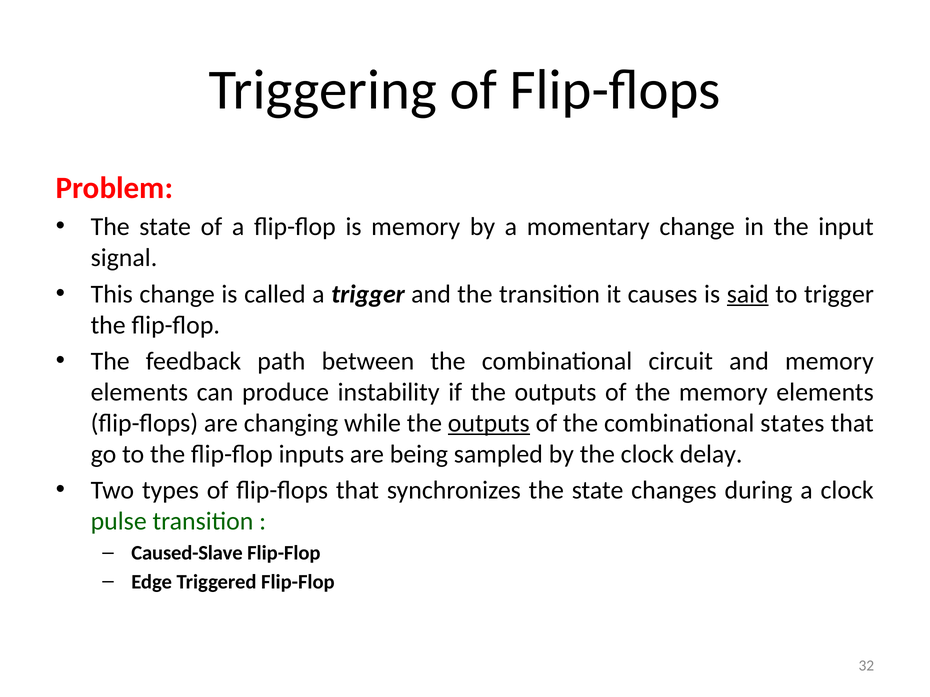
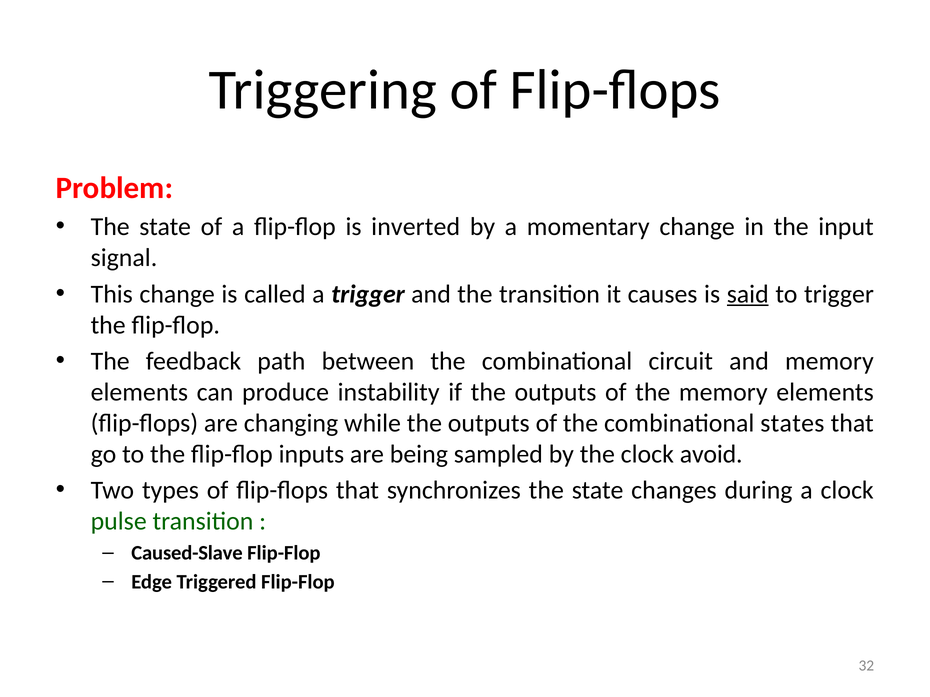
is memory: memory -> inverted
outputs at (489, 423) underline: present -> none
delay: delay -> avoid
